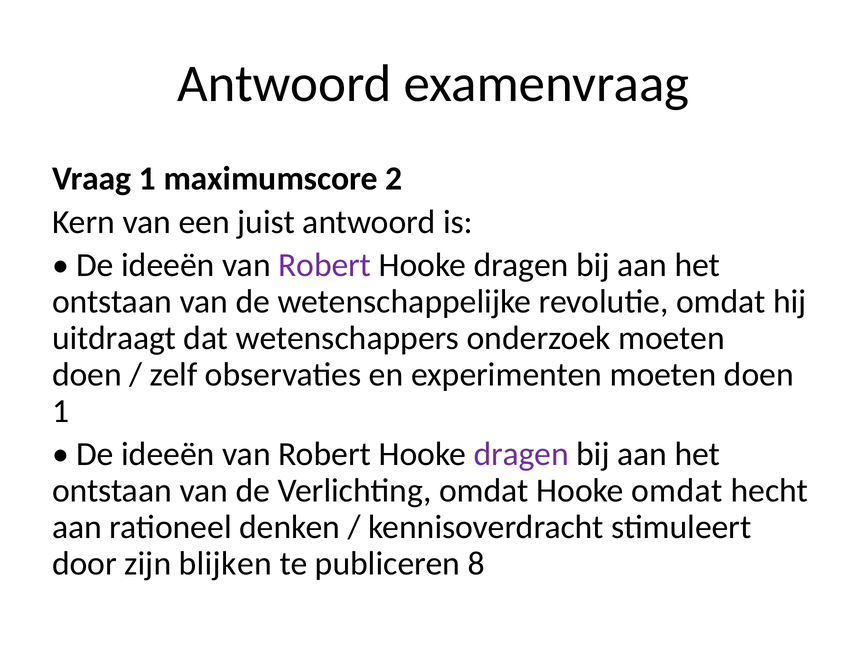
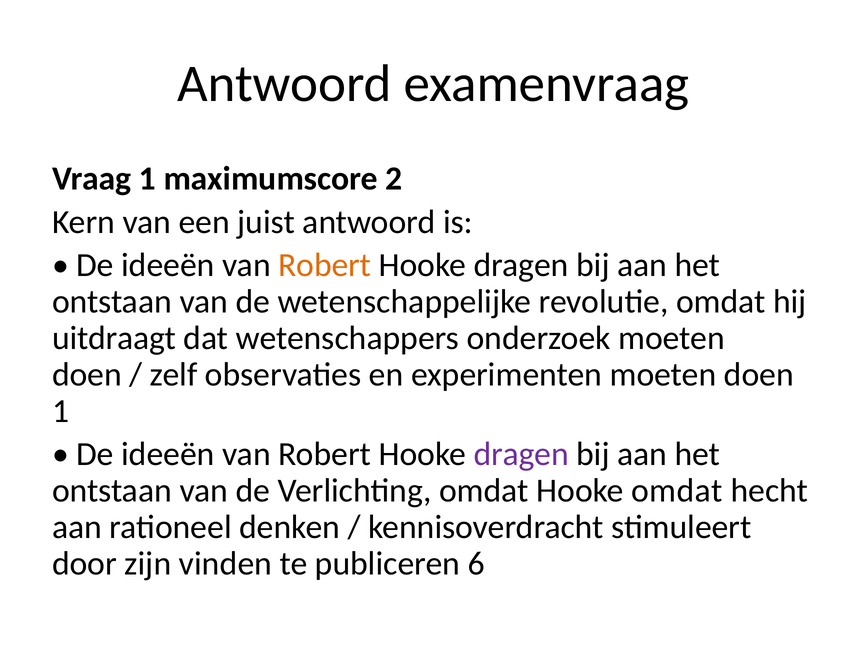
Robert at (325, 265) colour: purple -> orange
blijken: blijken -> vinden
8: 8 -> 6
